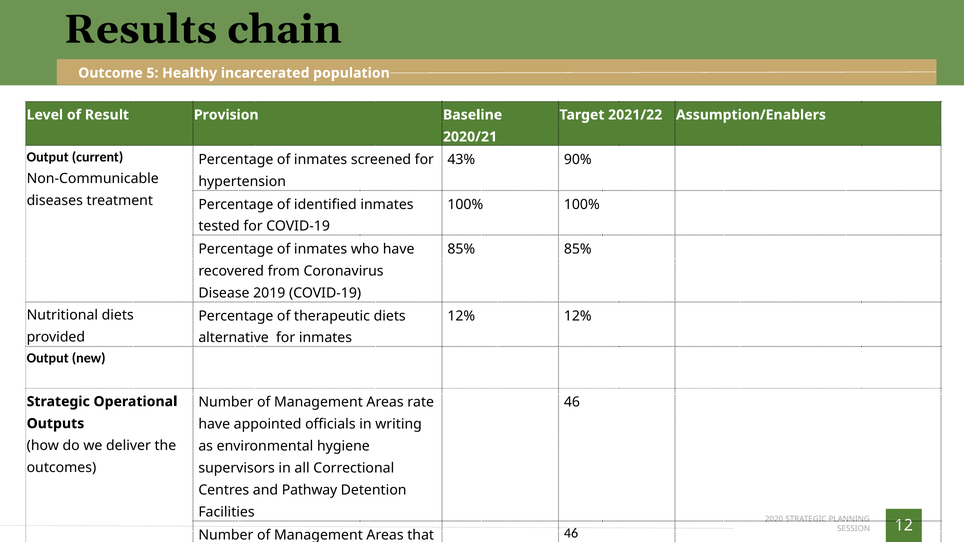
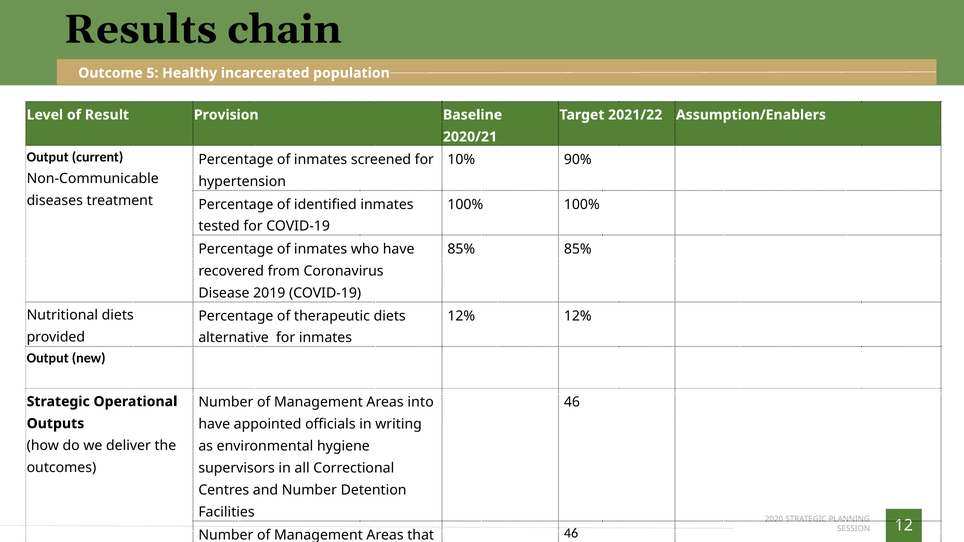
43%: 43% -> 10%
rate: rate -> into
and Pathway: Pathway -> Number
